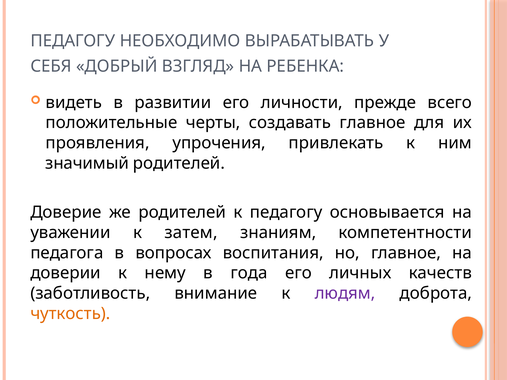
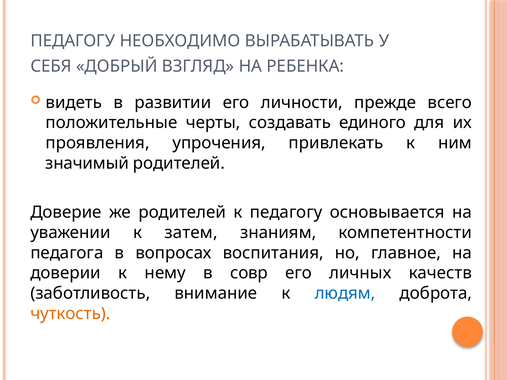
создавать главное: главное -> единого
года: года -> совр
людям colour: purple -> blue
